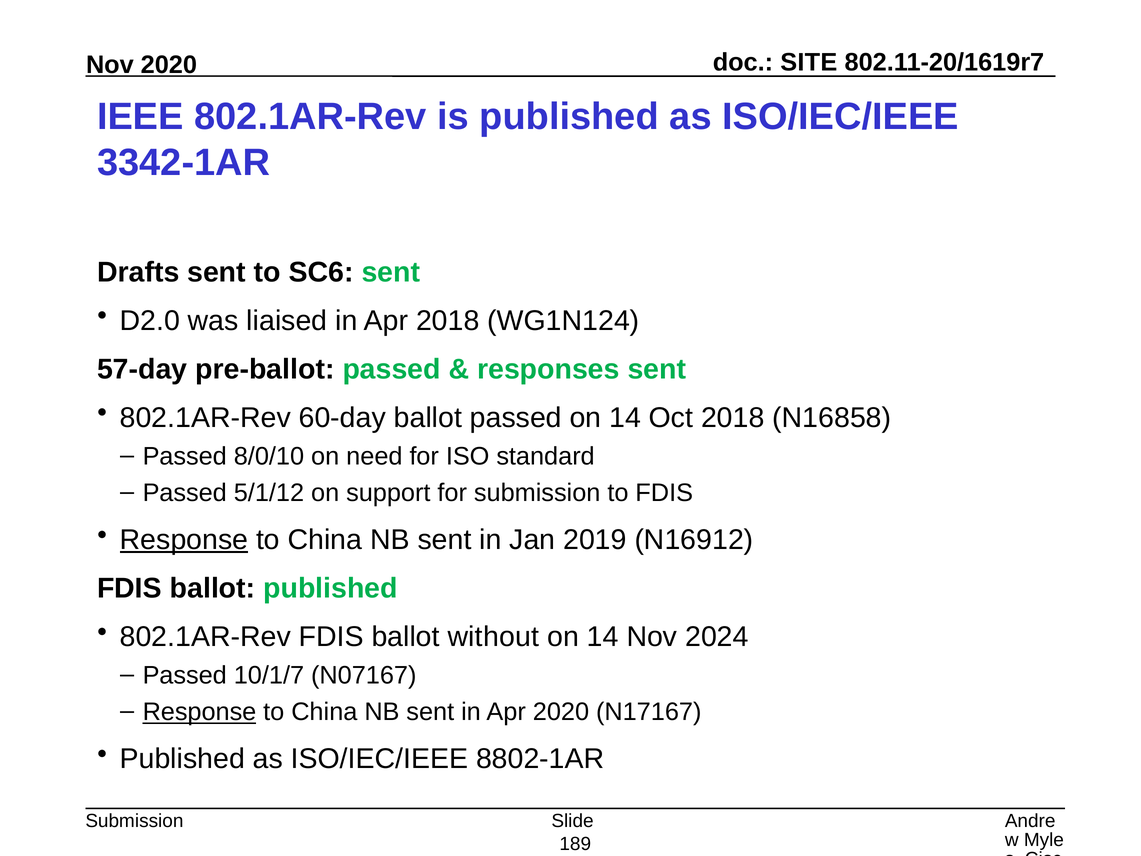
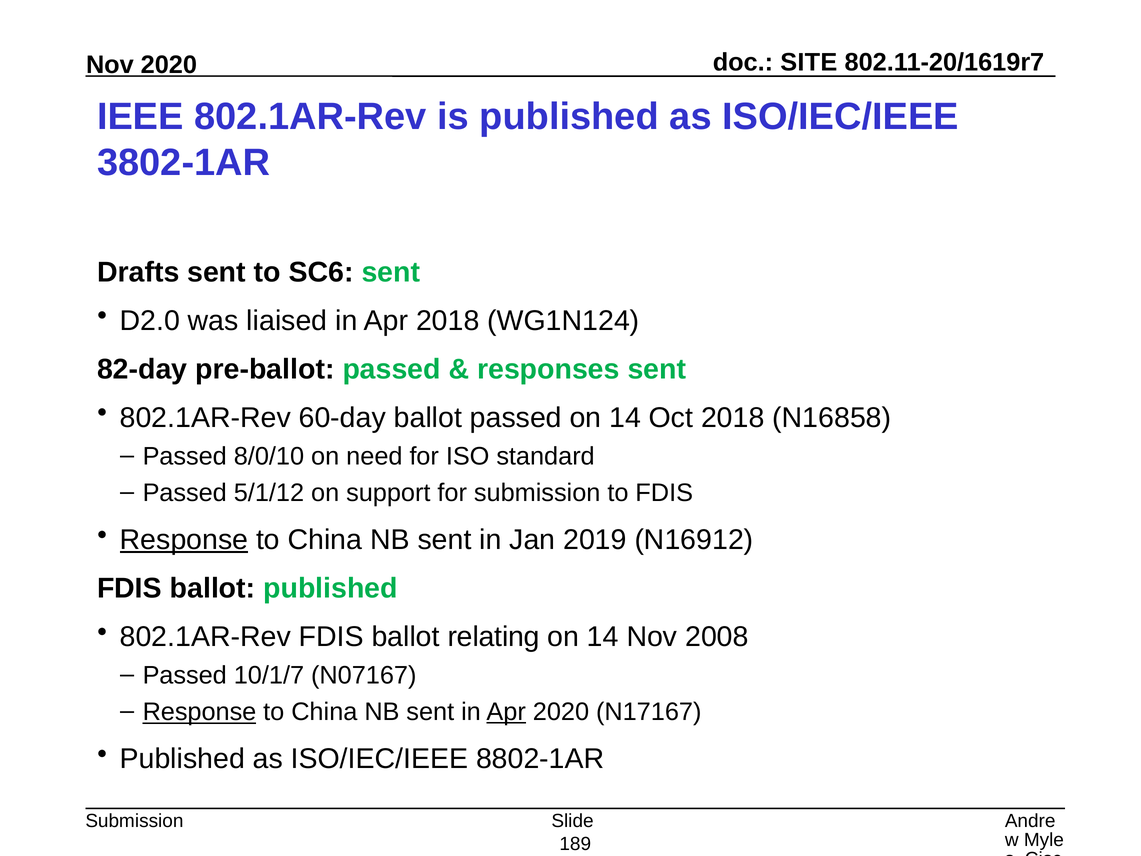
3342-1AR: 3342-1AR -> 3802-1AR
57-day: 57-day -> 82-day
without: without -> relating
2024: 2024 -> 2008
Apr at (506, 712) underline: none -> present
